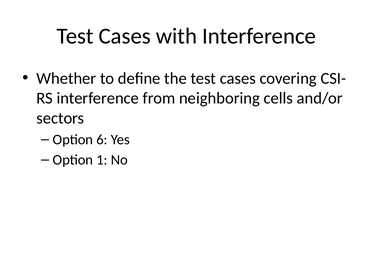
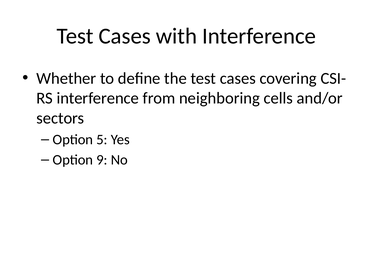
6: 6 -> 5
1: 1 -> 9
